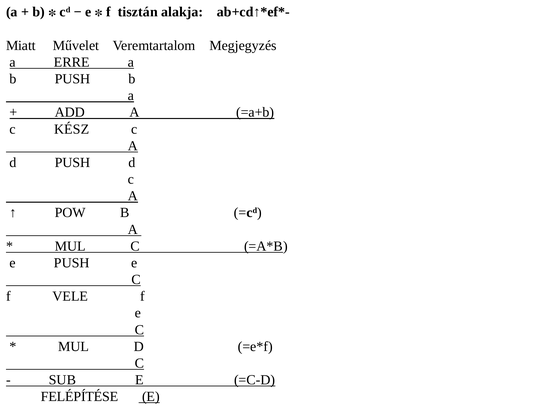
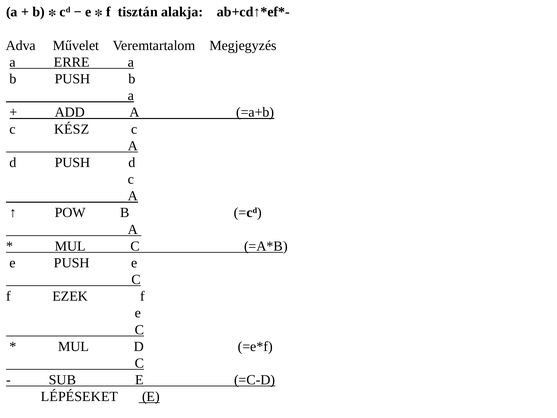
Miatt: Miatt -> Adva
VELE: VELE -> EZEK
FELÉPÍTÉSE: FELÉPÍTÉSE -> LÉPÉSEKET
